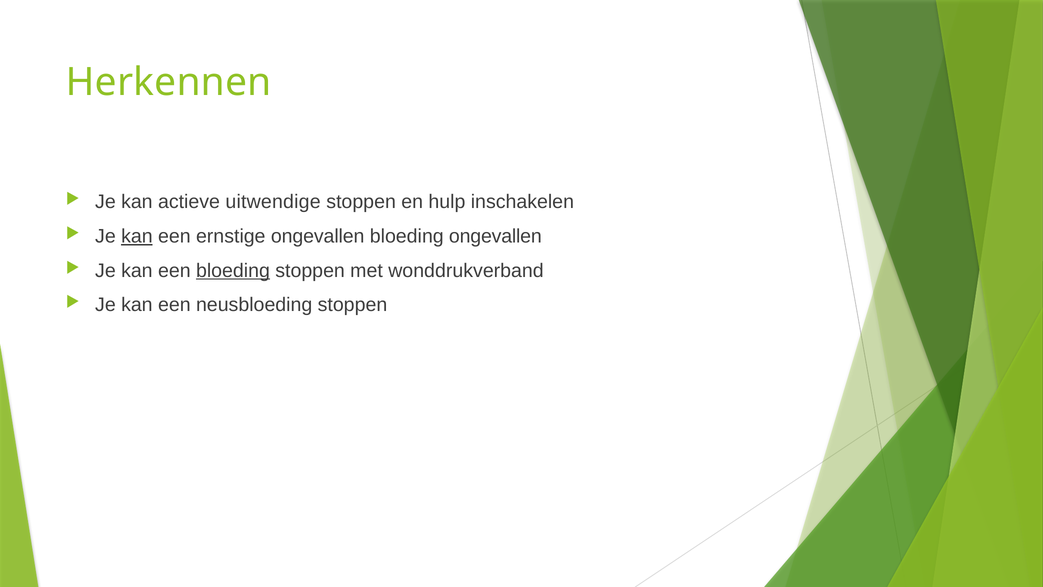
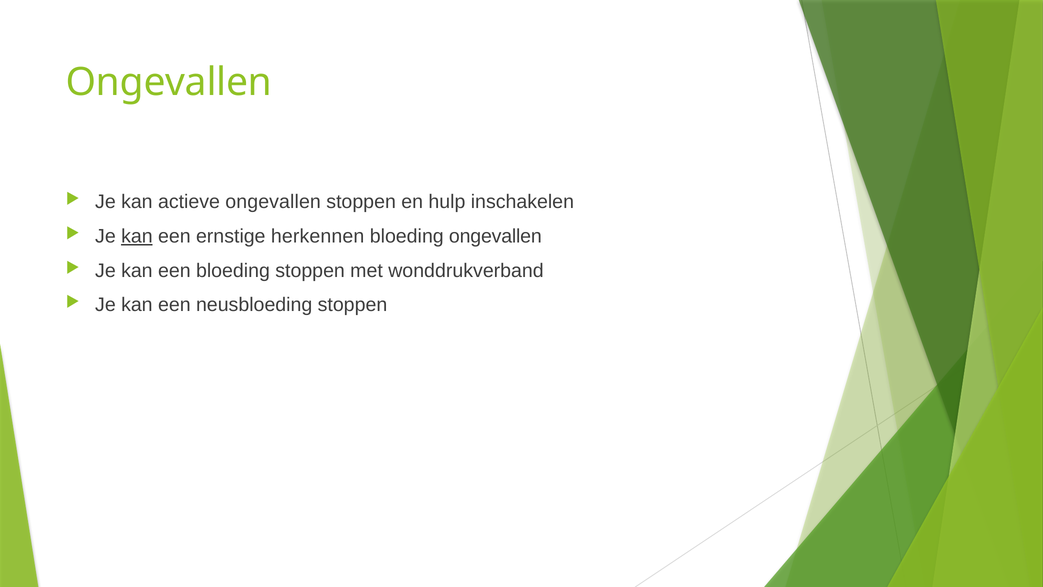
Herkennen at (169, 82): Herkennen -> Ongevallen
actieve uitwendige: uitwendige -> ongevallen
ernstige ongevallen: ongevallen -> herkennen
bloeding at (233, 271) underline: present -> none
